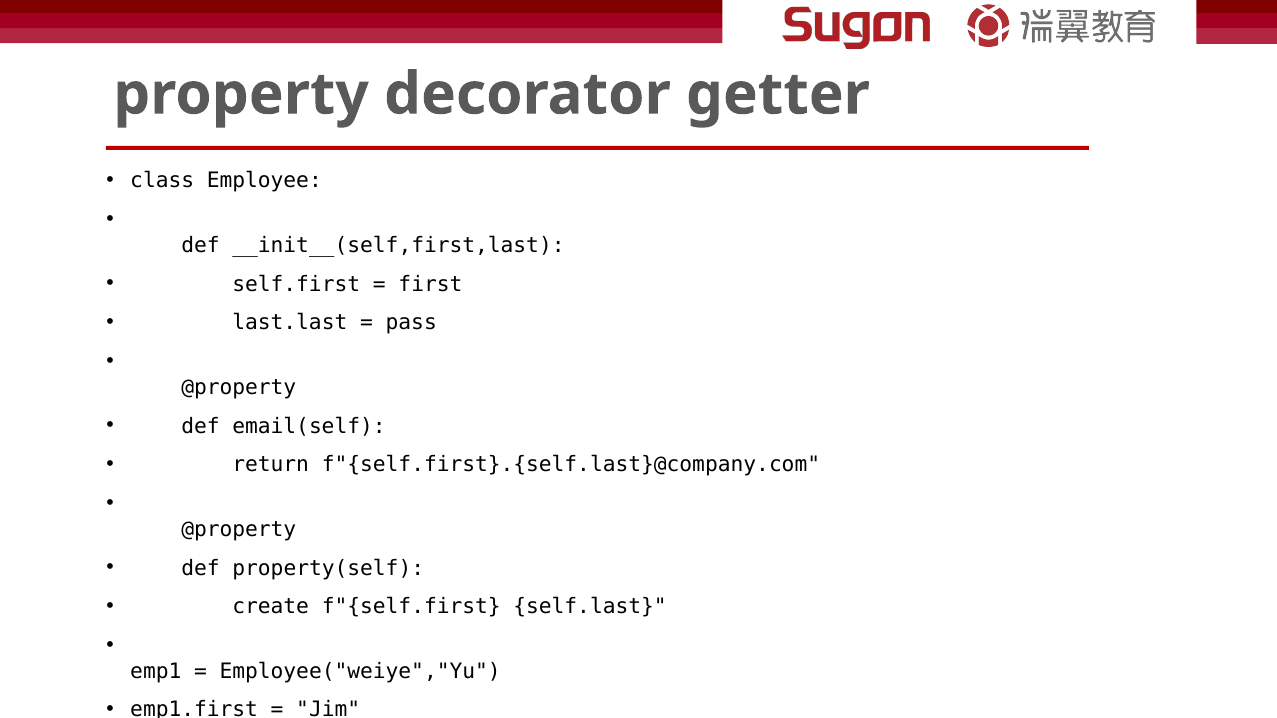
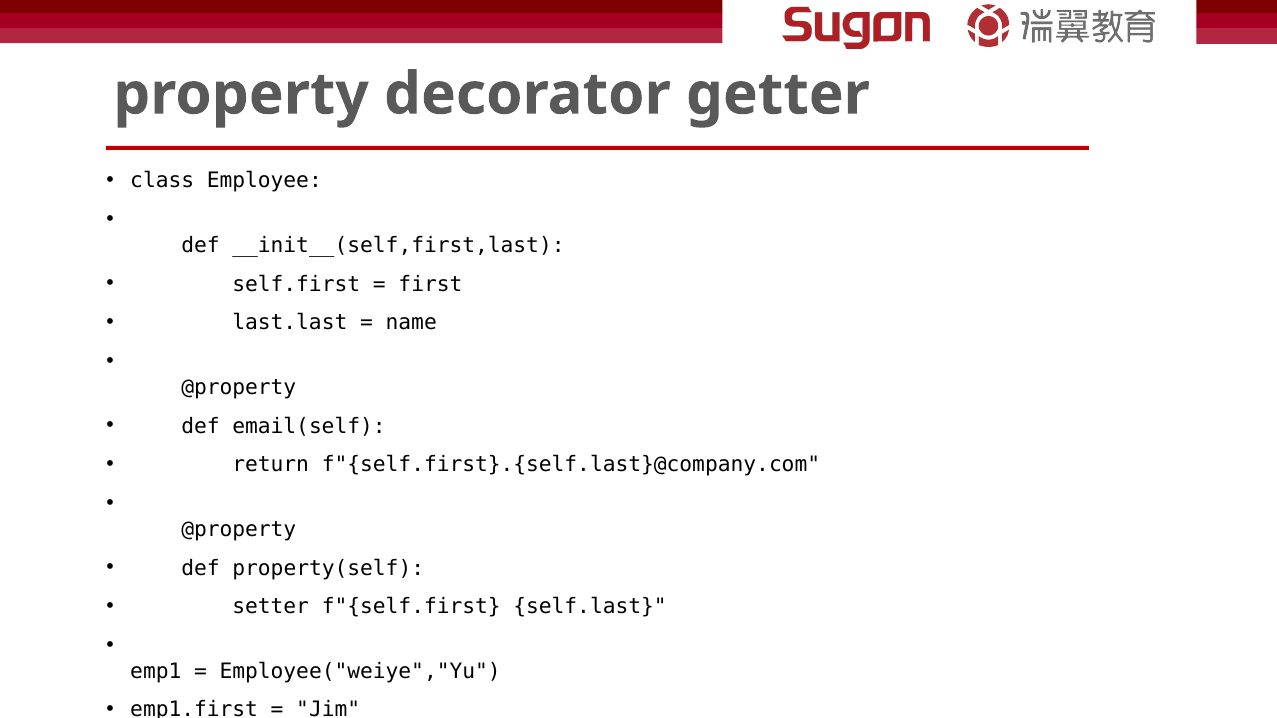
pass: pass -> name
create: create -> setter
